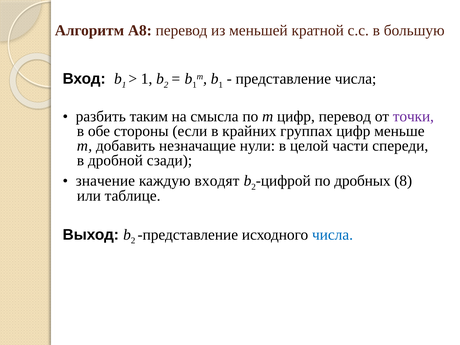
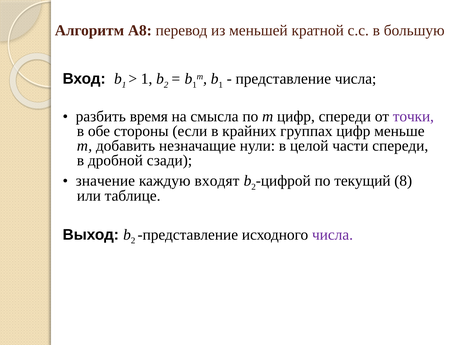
таким: таким -> время
цифр перевод: перевод -> спереди
дробных: дробных -> текущий
числа at (333, 235) colour: blue -> purple
